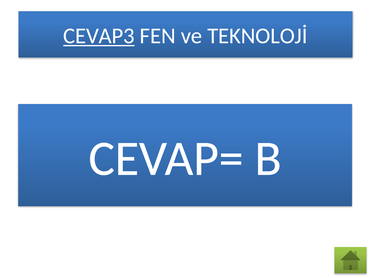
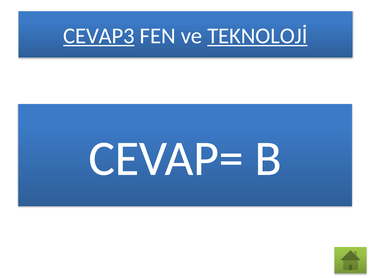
TEKNOLOJİ underline: none -> present
